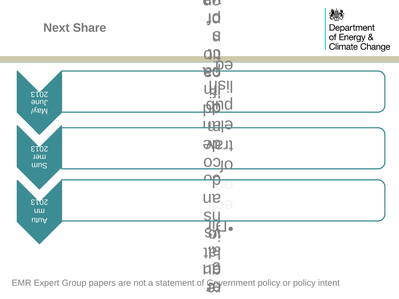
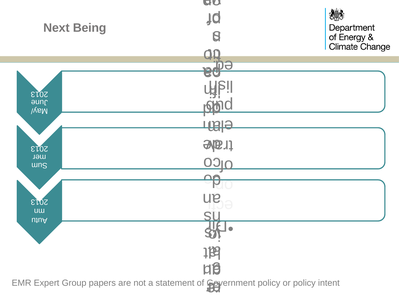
Share: Share -> Being
